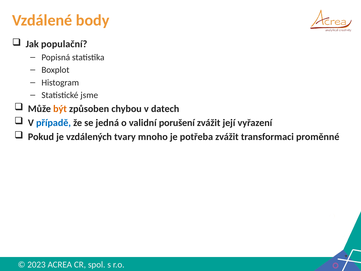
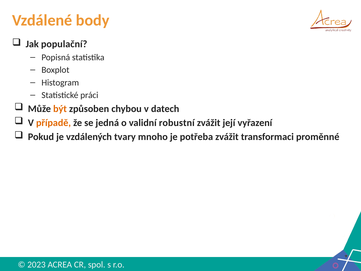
jsme: jsme -> práci
případě colour: blue -> orange
porušení: porušení -> robustní
